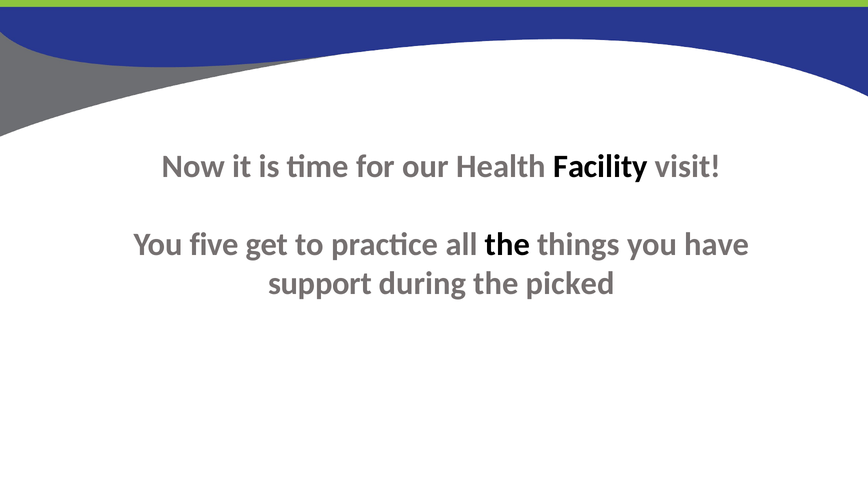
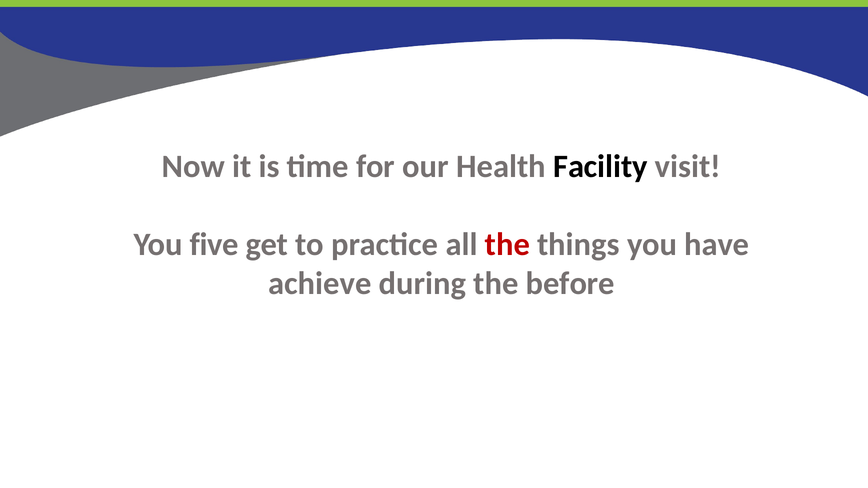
the at (507, 245) colour: black -> red
support: support -> achieve
picked: picked -> before
